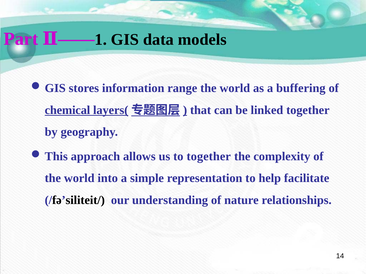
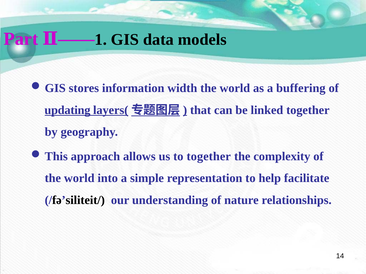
range: range -> width
chemical: chemical -> updating
